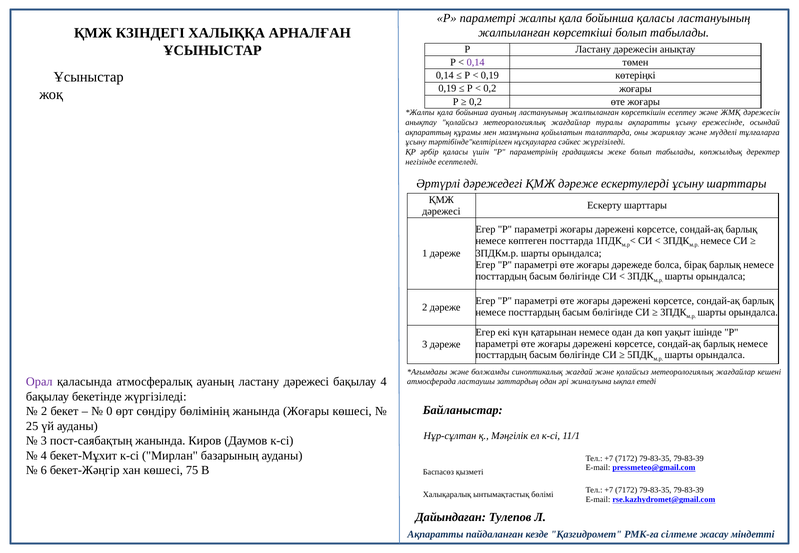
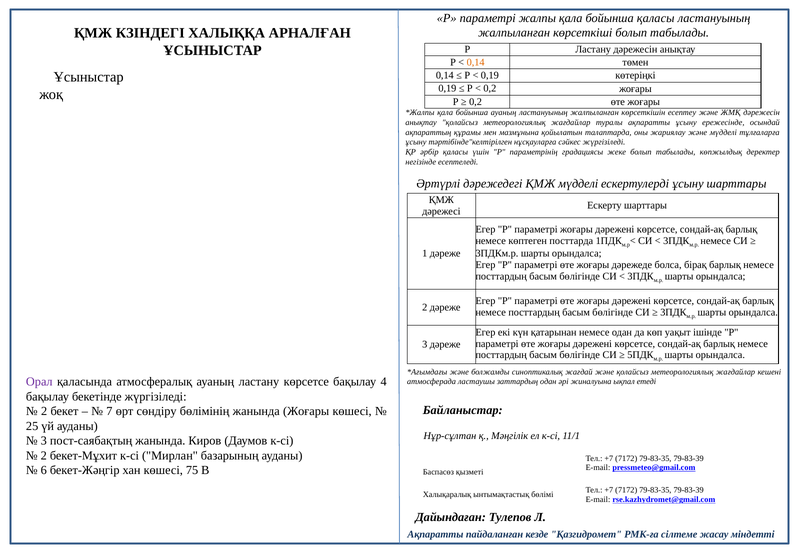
0,14 at (476, 62) colour: purple -> orange
ҚМЖ дәреже: дәреже -> мүдделі
ластану дәрежесі: дәрежесі -> көрсетсе
0: 0 -> 7
4 at (44, 456): 4 -> 2
